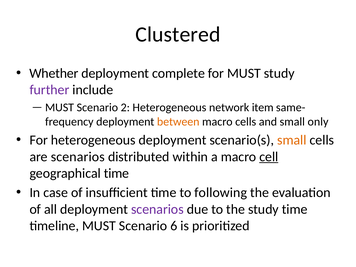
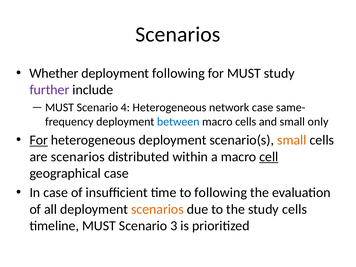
Clustered at (178, 34): Clustered -> Scenarios
deployment complete: complete -> following
2: 2 -> 4
network item: item -> case
between colour: orange -> blue
For at (39, 140) underline: none -> present
geographical time: time -> case
scenarios at (157, 209) colour: purple -> orange
study time: time -> cells
6: 6 -> 3
